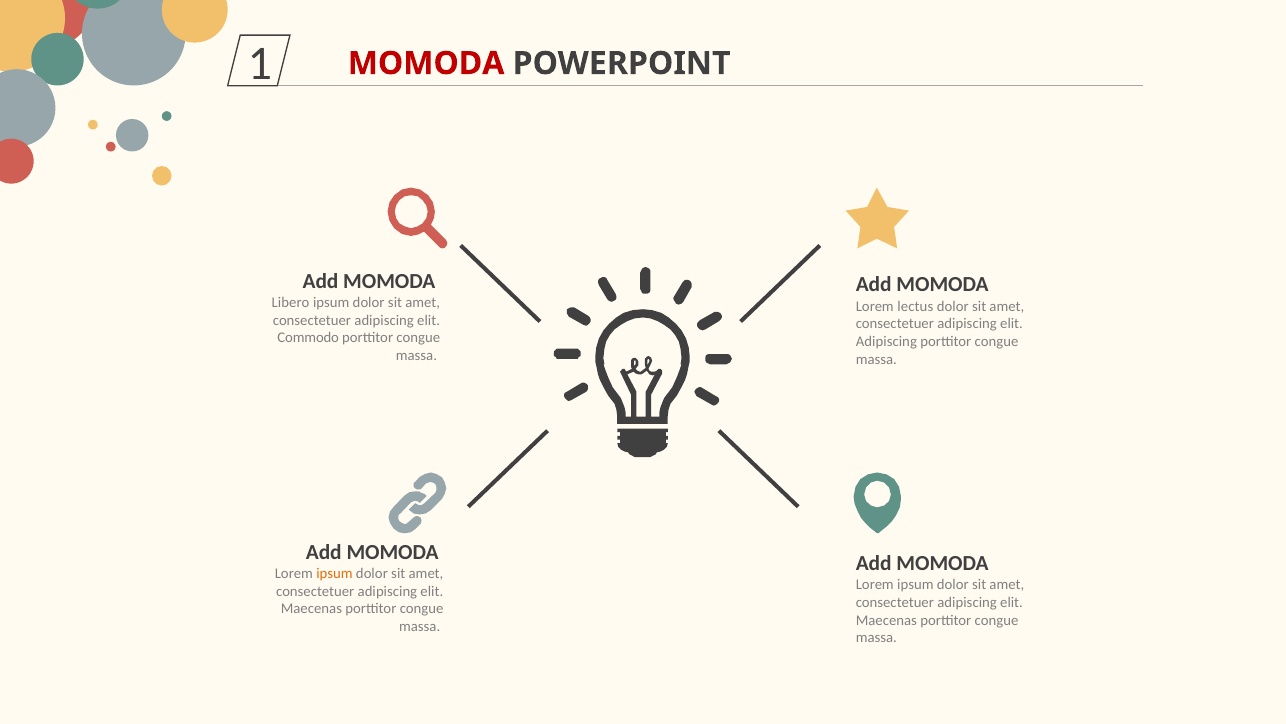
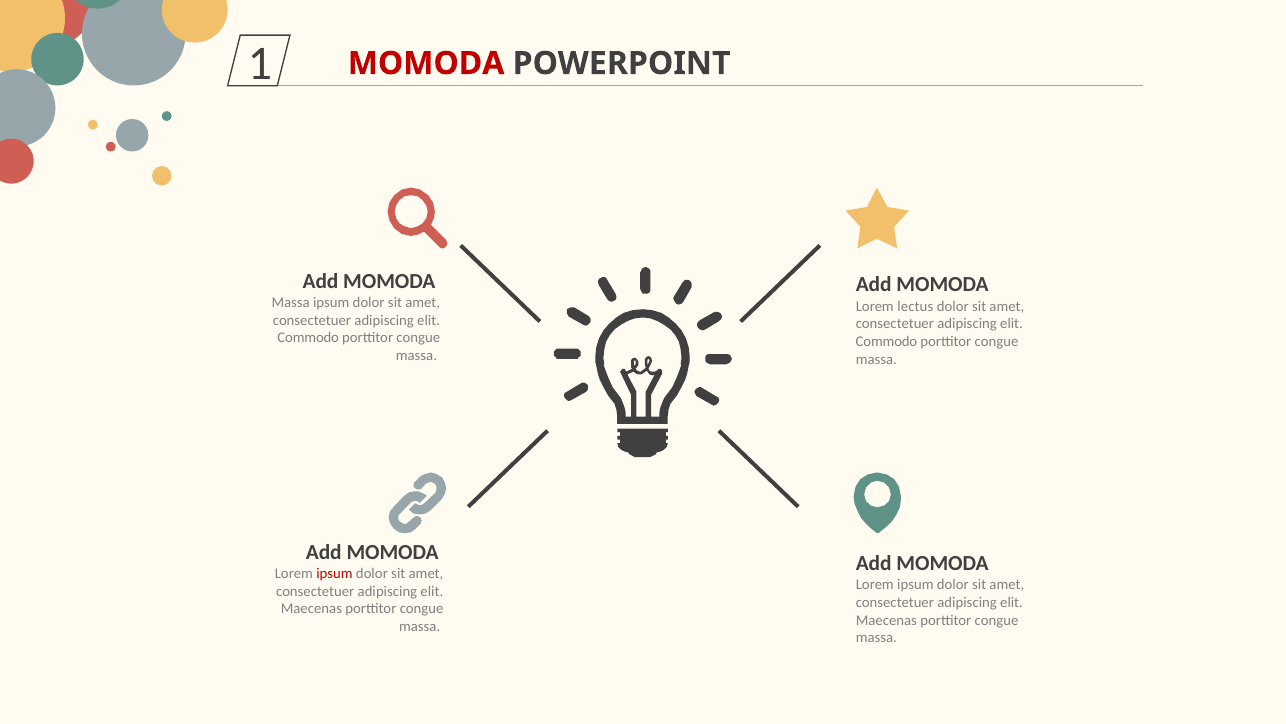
Libero at (291, 302): Libero -> Massa
Adipiscing at (886, 341): Adipiscing -> Commodo
ipsum at (334, 573) colour: orange -> red
